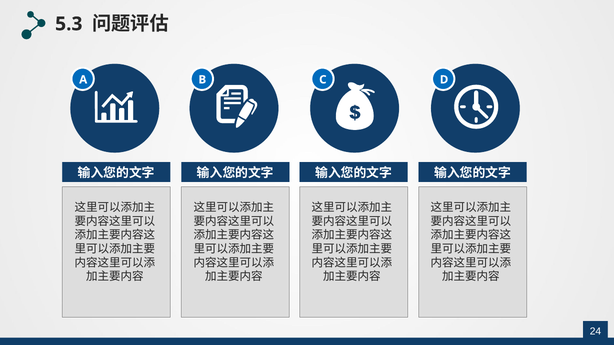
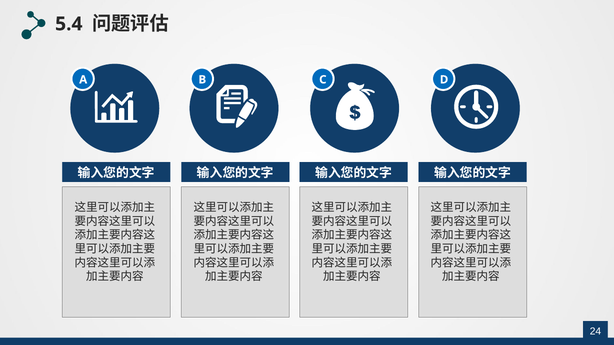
5.3: 5.3 -> 5.4
